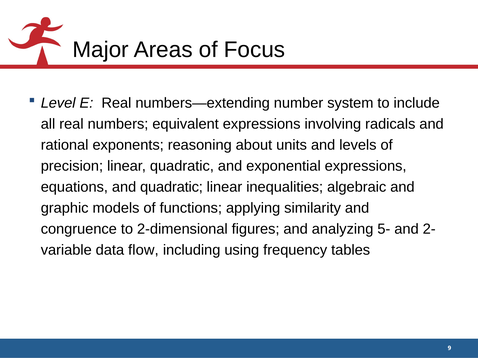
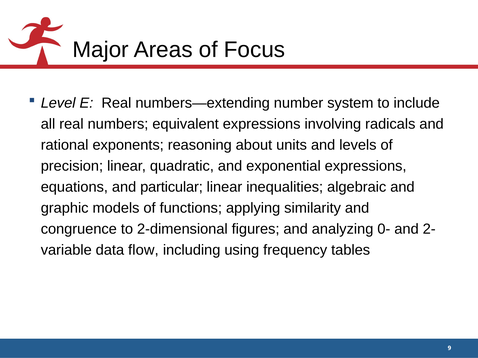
and quadratic: quadratic -> particular
5-: 5- -> 0-
